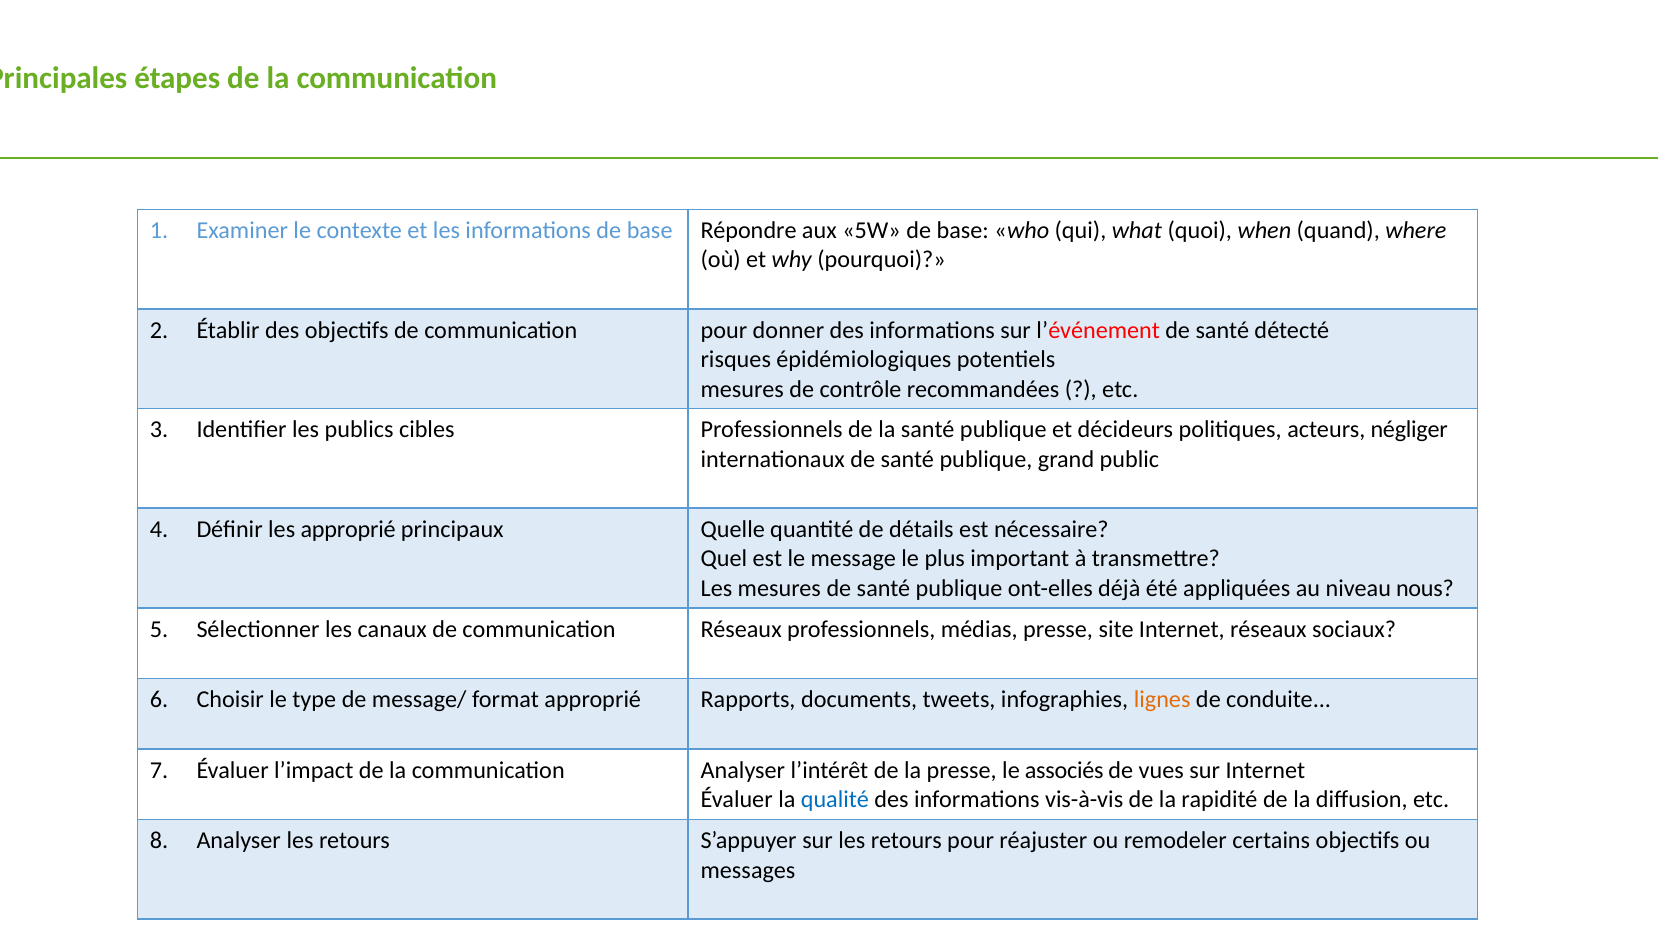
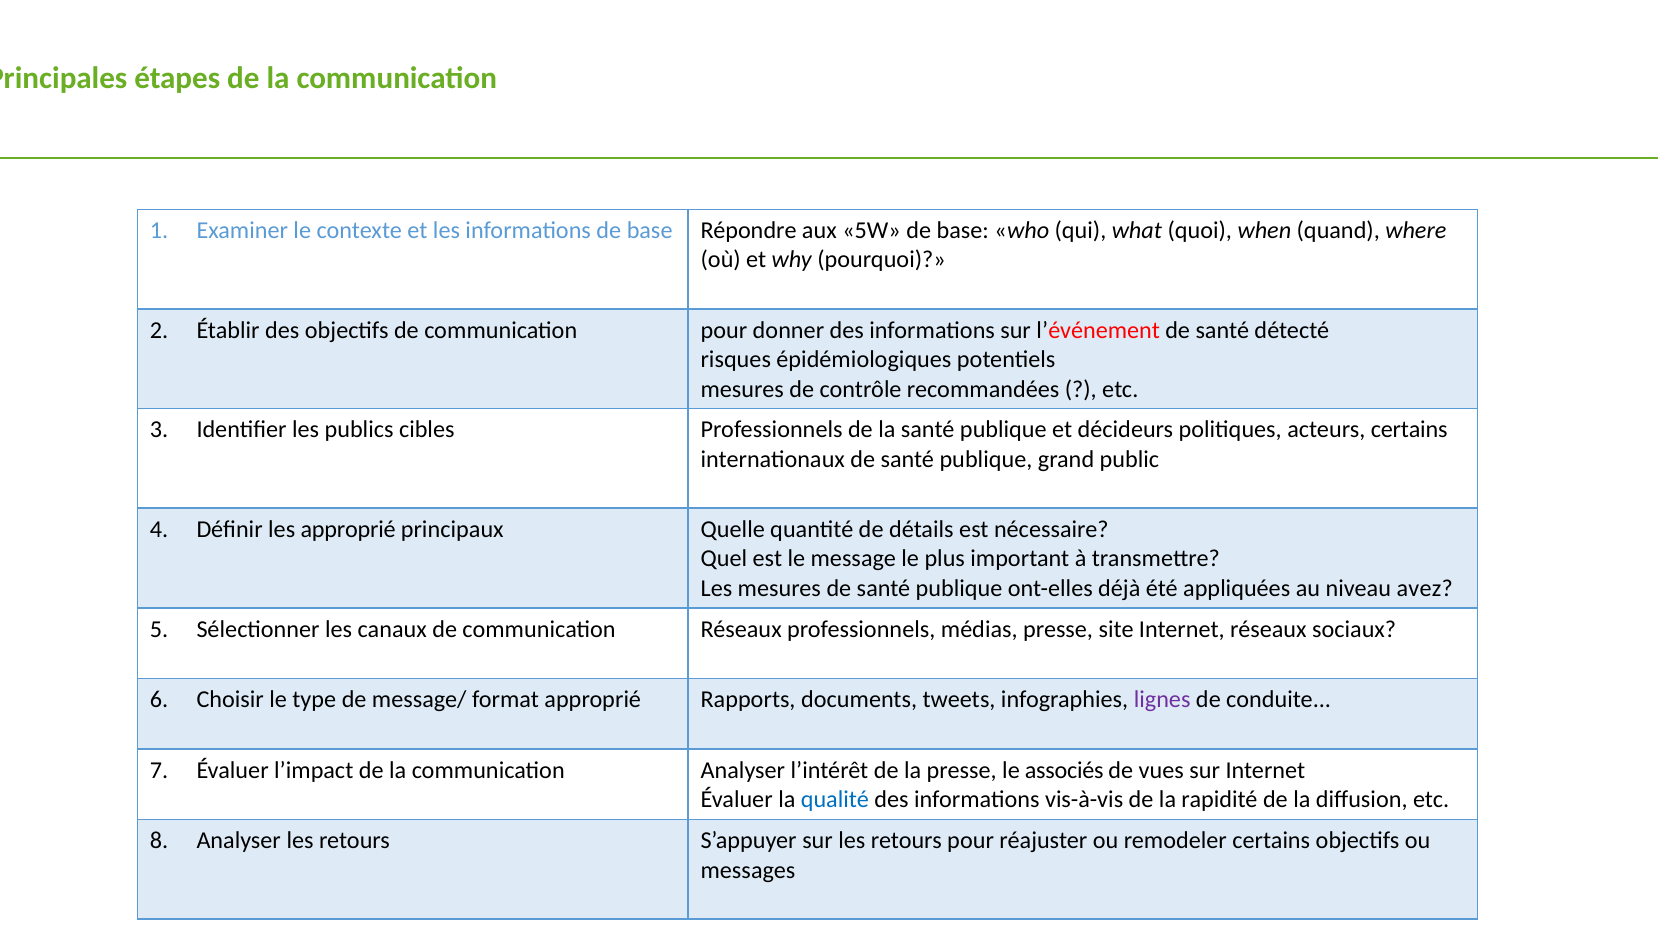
acteurs négliger: négliger -> certains
nous: nous -> avez
lignes colour: orange -> purple
